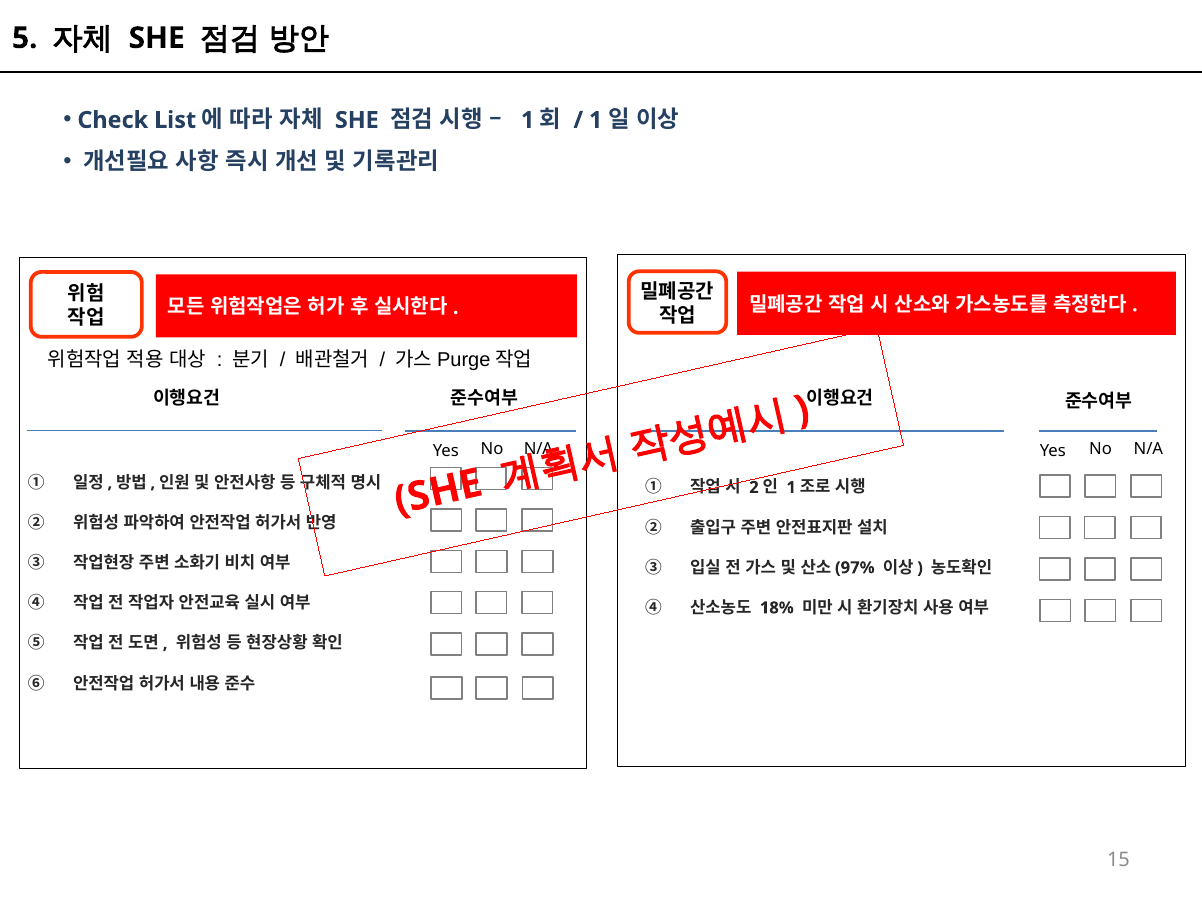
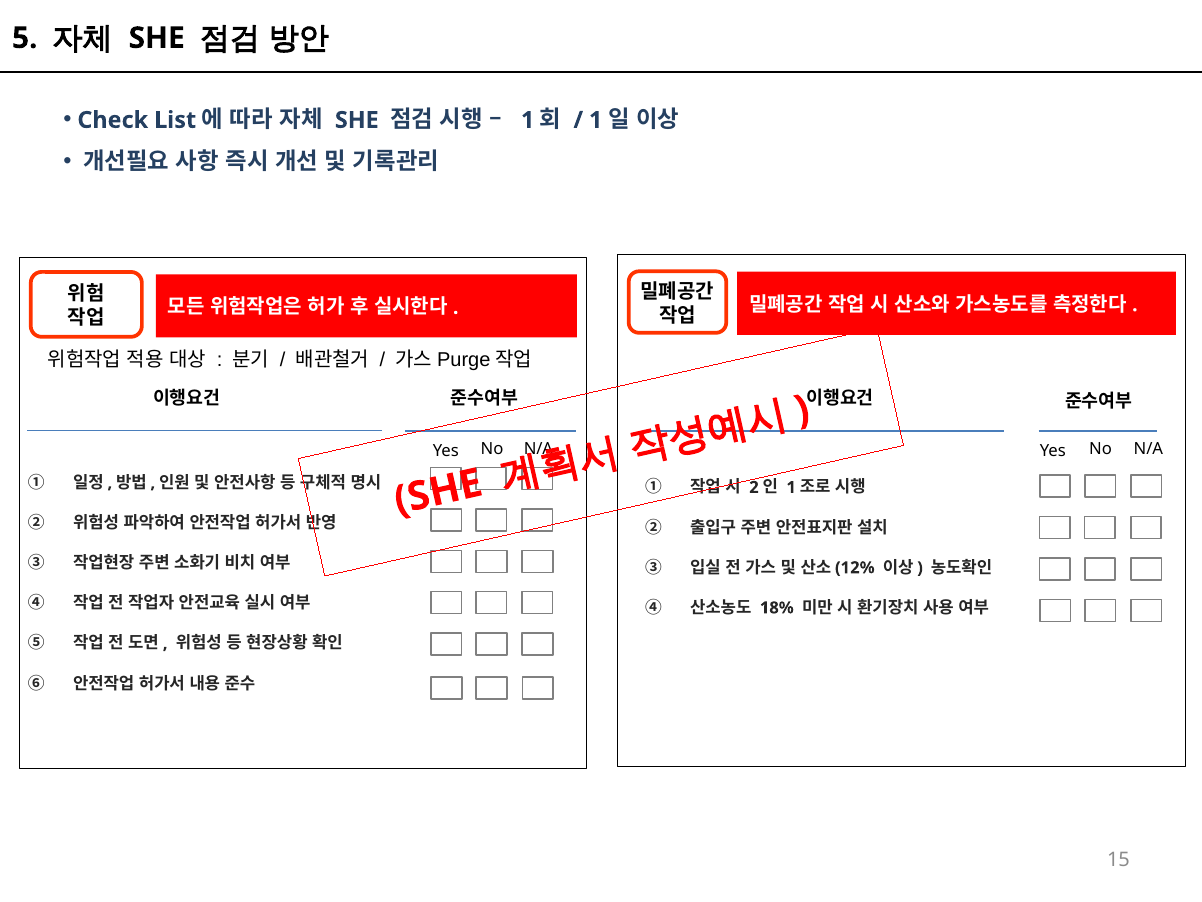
97%: 97% -> 12%
